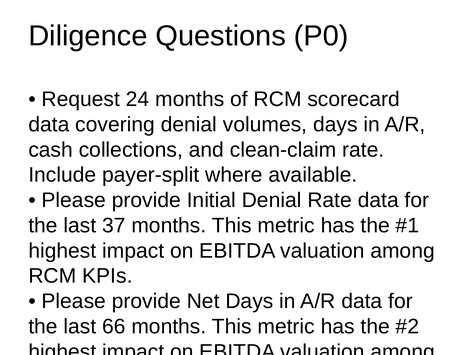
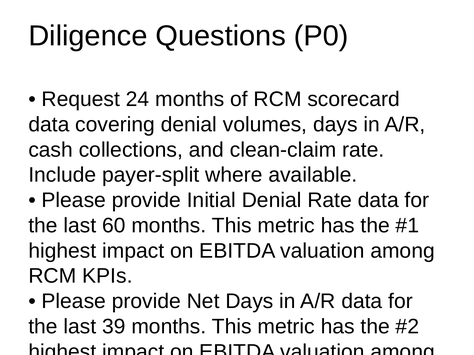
37: 37 -> 60
66: 66 -> 39
